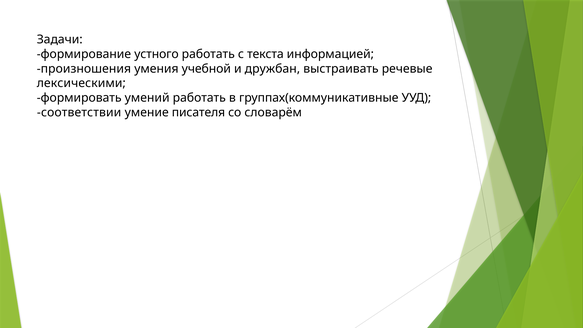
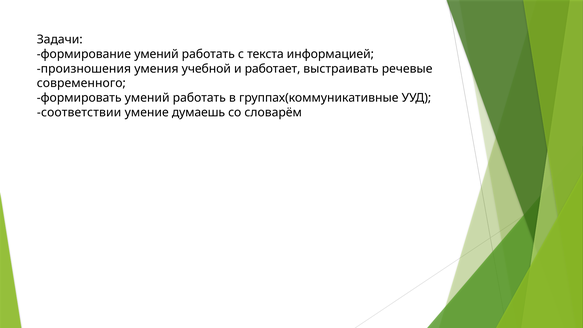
формирование устного: устного -> умений
дружбан: дружбан -> работает
лексическими: лексическими -> современного
писателя: писателя -> думаешь
